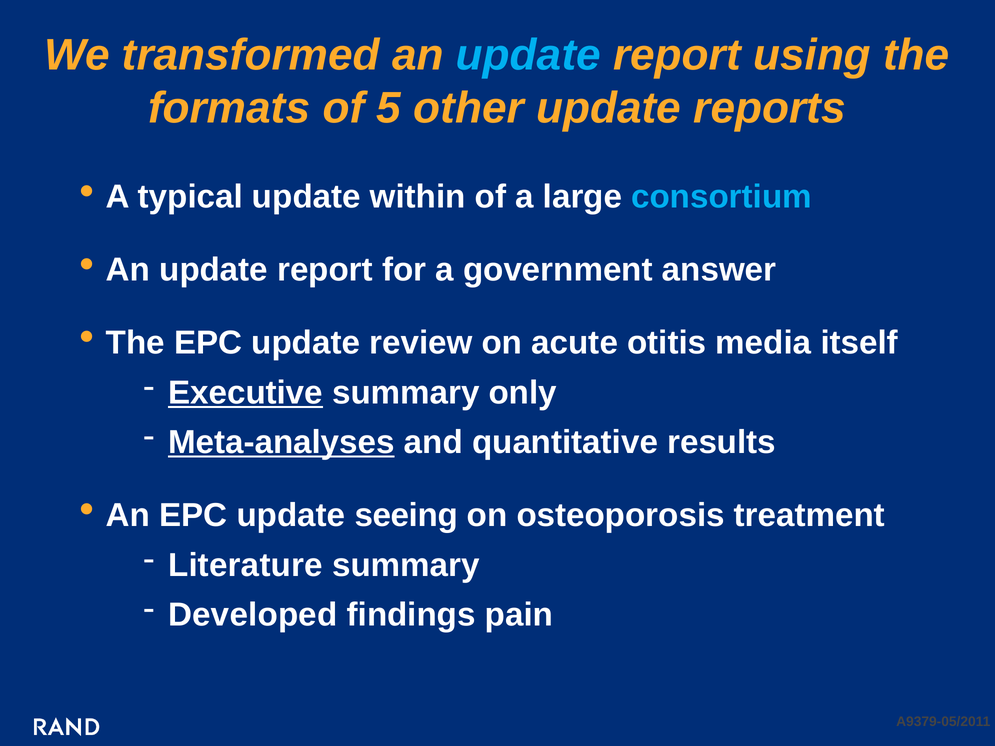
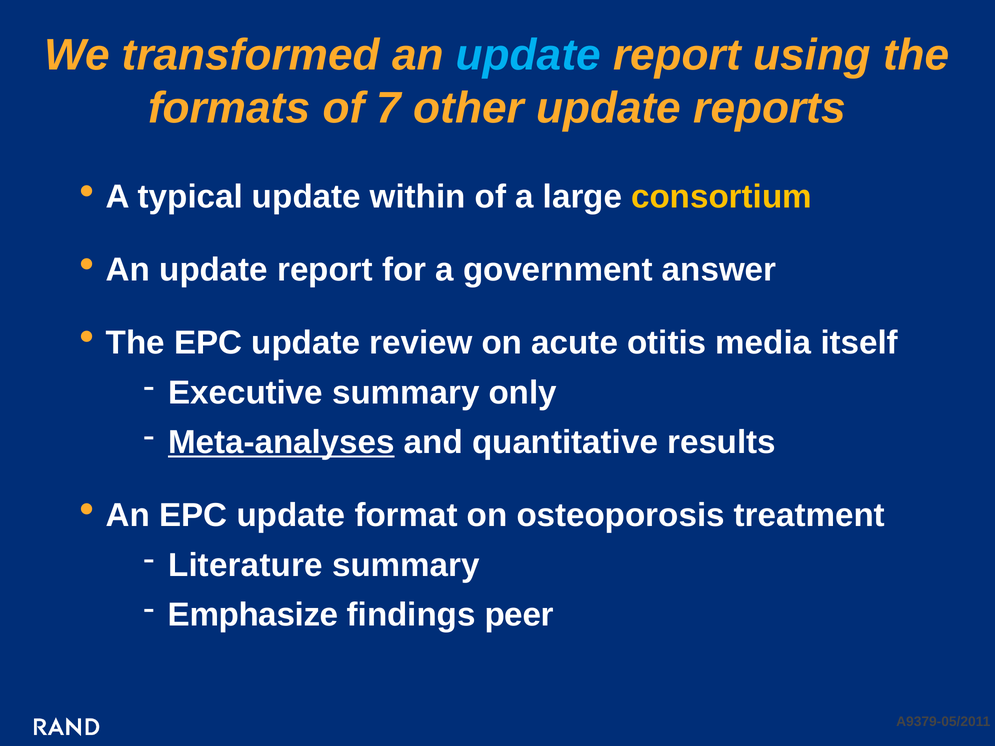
5: 5 -> 7
consortium colour: light blue -> yellow
Executive underline: present -> none
seeing: seeing -> format
Developed: Developed -> Emphasize
pain: pain -> peer
